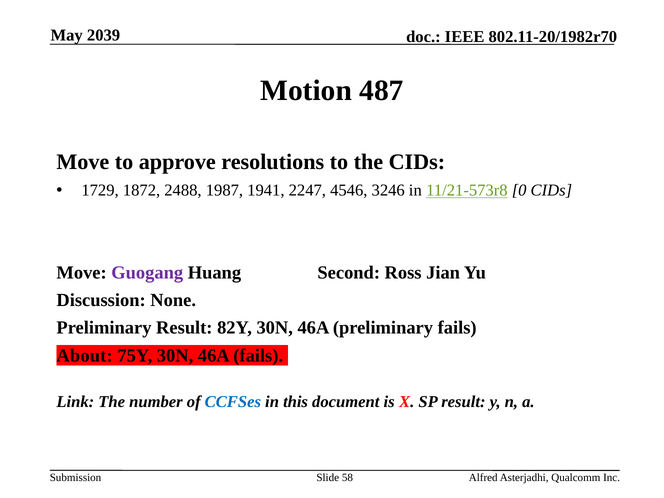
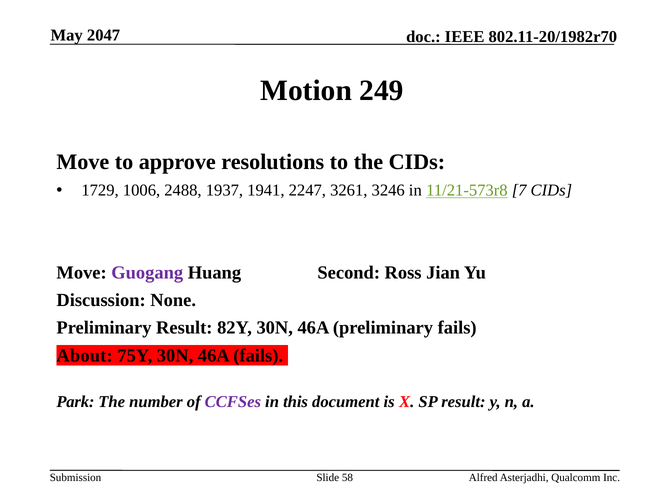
2039: 2039 -> 2047
487: 487 -> 249
1872: 1872 -> 1006
1987: 1987 -> 1937
4546: 4546 -> 3261
0: 0 -> 7
Link: Link -> Park
CCFSes colour: blue -> purple
